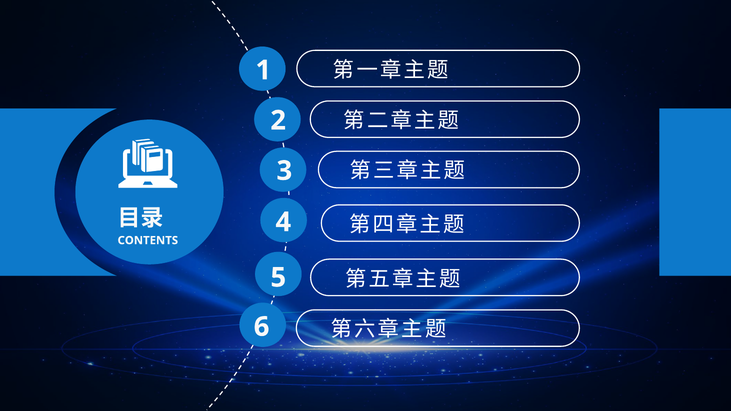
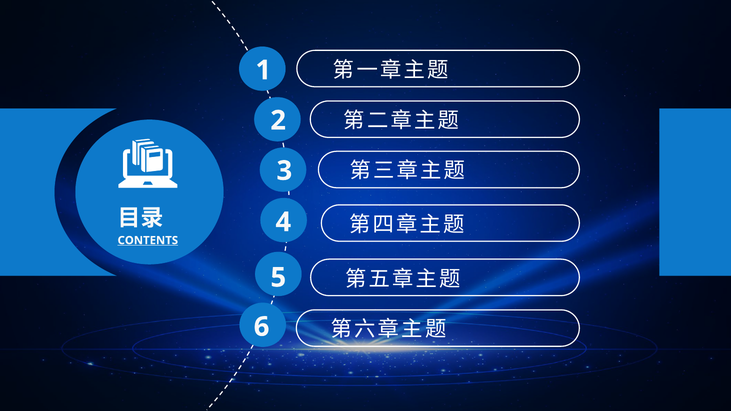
CONTENTS underline: none -> present
